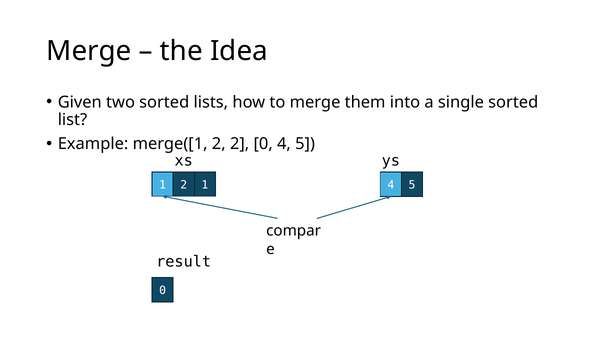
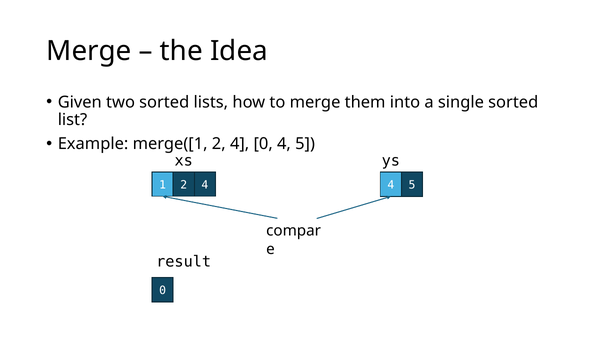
merge([1 2 2: 2 -> 4
1 2 1: 1 -> 4
